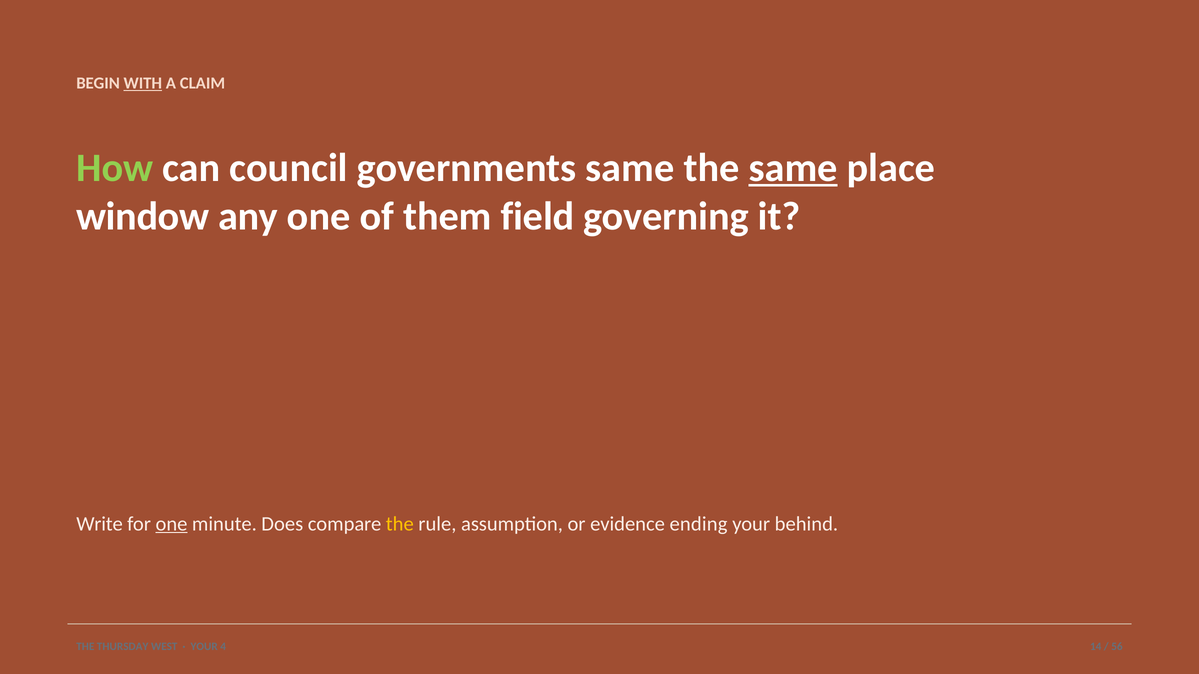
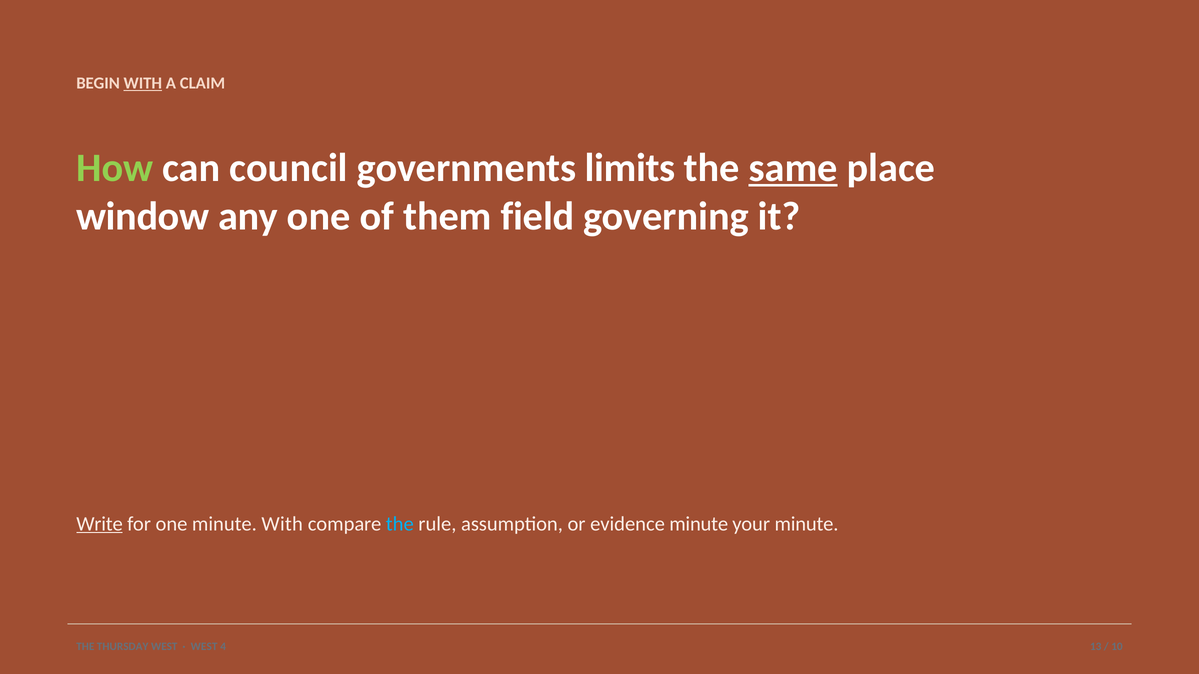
governments same: same -> limits
Write underline: none -> present
one at (172, 524) underline: present -> none
minute Does: Does -> With
the at (400, 524) colour: yellow -> light blue
evidence ending: ending -> minute
your behind: behind -> minute
YOUR at (204, 647): YOUR -> WEST
14: 14 -> 13
56: 56 -> 10
